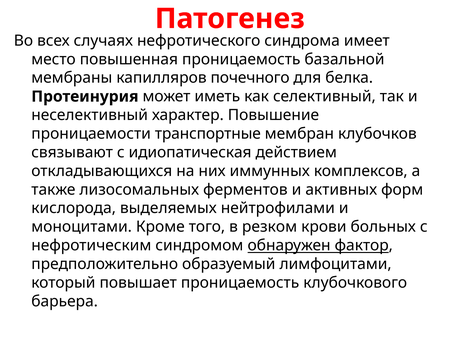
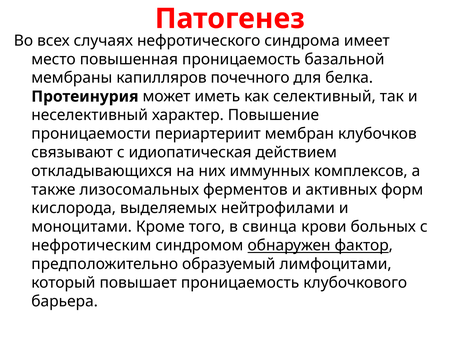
транспортные: транспортные -> периартериит
резком: резком -> свинца
